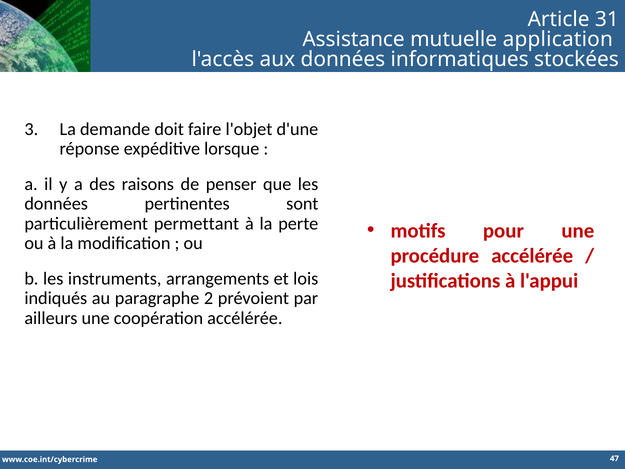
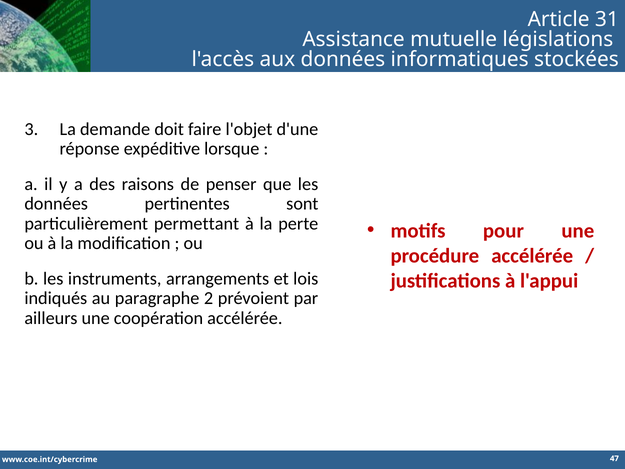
application: application -> législations
